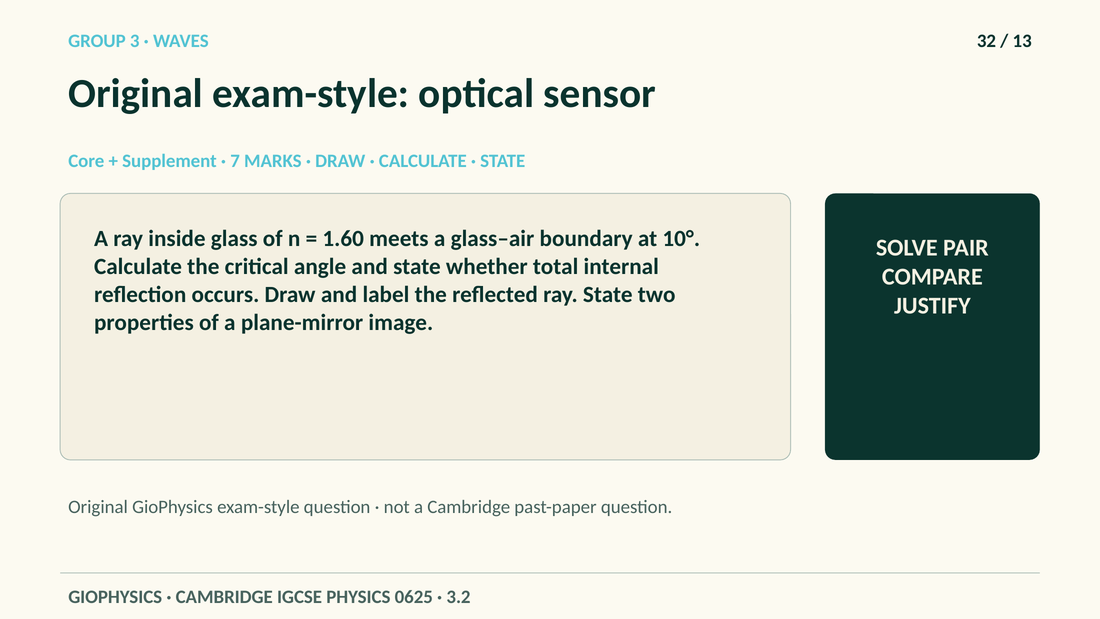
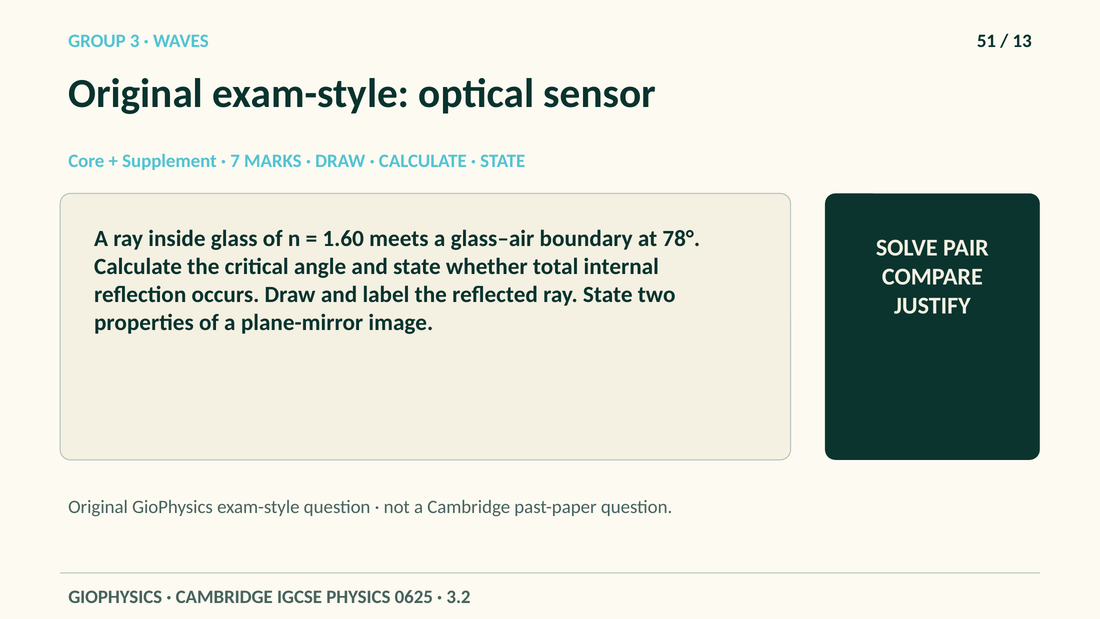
32: 32 -> 51
10°: 10° -> 78°
